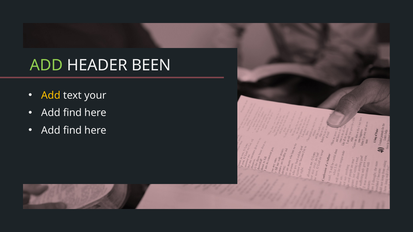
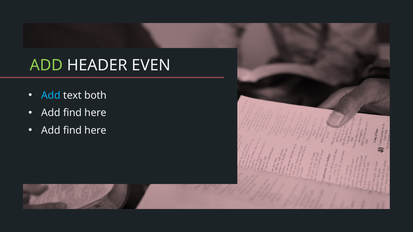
BEEN: BEEN -> EVEN
Add at (51, 96) colour: yellow -> light blue
your: your -> both
